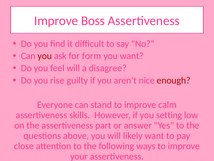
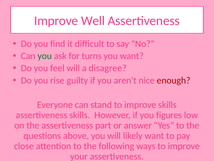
Boss: Boss -> Well
you at (45, 56) colour: red -> green
form: form -> turns
improve calm: calm -> skills
setting: setting -> figures
